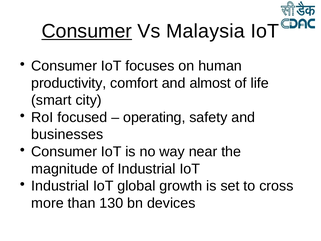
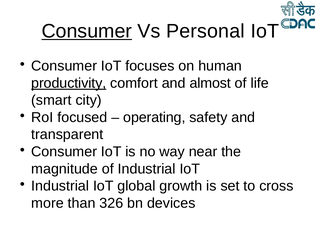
Malaysia: Malaysia -> Personal
productivity underline: none -> present
businesses: businesses -> transparent
130: 130 -> 326
